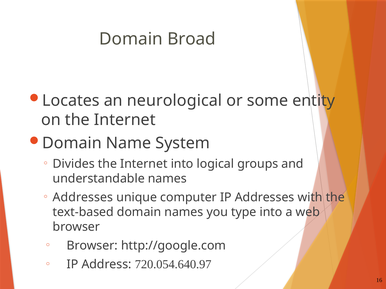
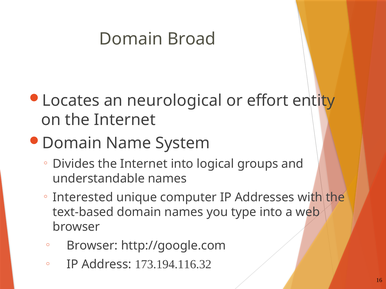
some: some -> effort
Addresses at (83, 198): Addresses -> Interested
720.054.640.97: 720.054.640.97 -> 173.194.116.32
